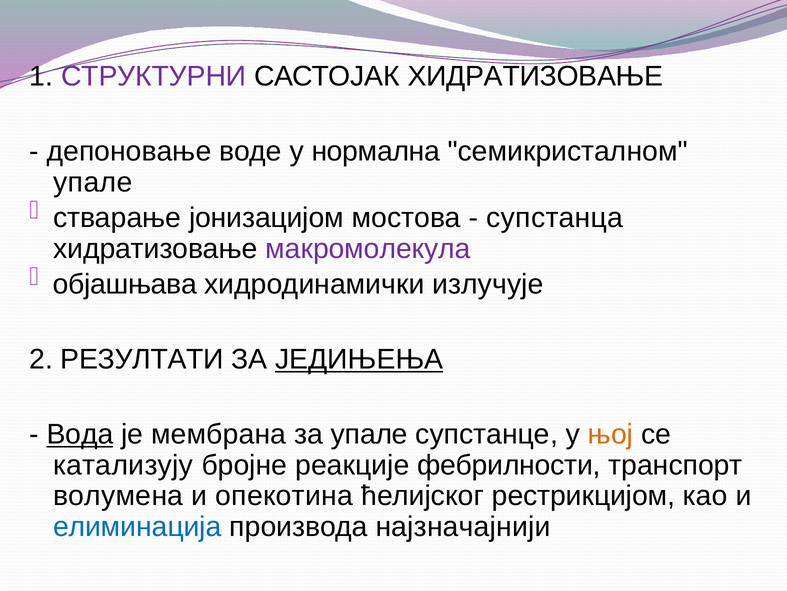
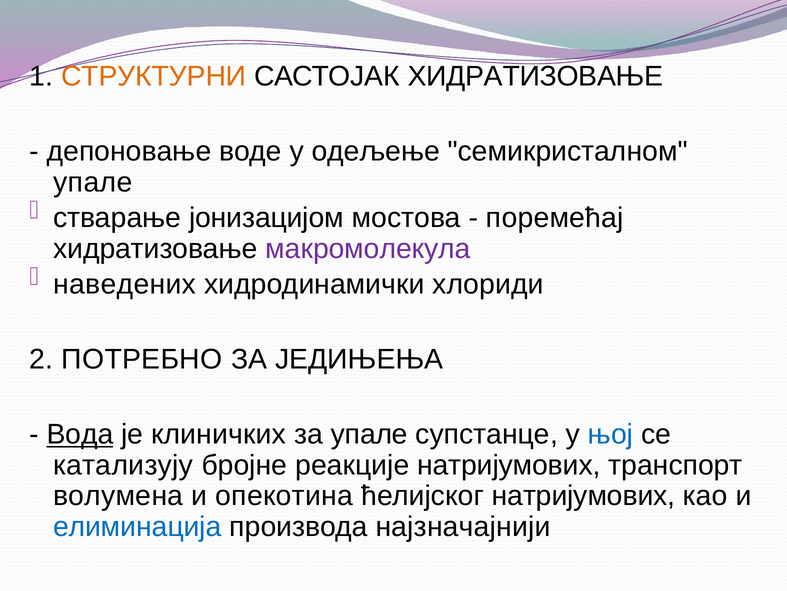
СТРУКТУРНИ colour: purple -> orange
нормална: нормална -> одељење
супстанца: супстанца -> поремећај
објашњава: објашњава -> наведених
излучује: излучује -> хлориди
РЕЗУЛТАТИ: РЕЗУЛТАТИ -> ПОТРЕБНО
ЈЕДИЊЕЊА underline: present -> none
мембрана: мембрана -> клиничких
њој colour: orange -> blue
реакције фебрилности: фебрилности -> натријумових
ћелијског рестрикцијом: рестрикцијом -> натријумових
